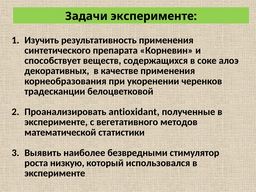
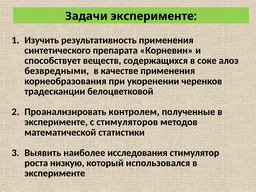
декоративных: декоративных -> безвредными
antioxidant: antioxidant -> контролем
вегетативного: вегетативного -> стимуляторов
безвредными: безвредными -> исследования
